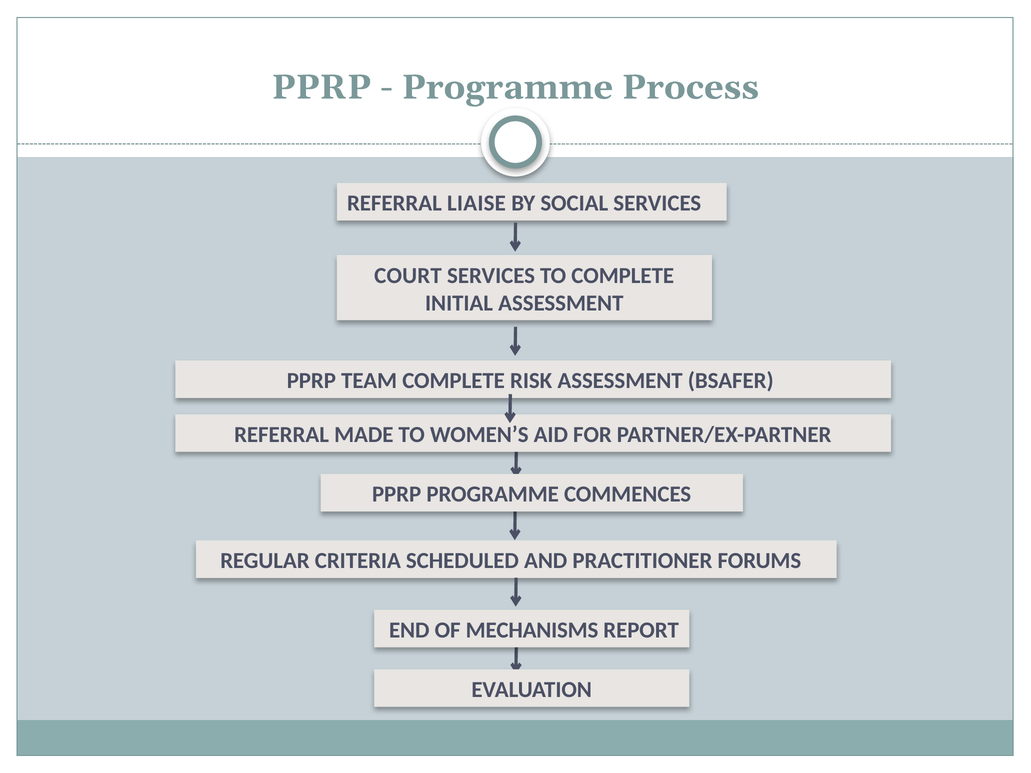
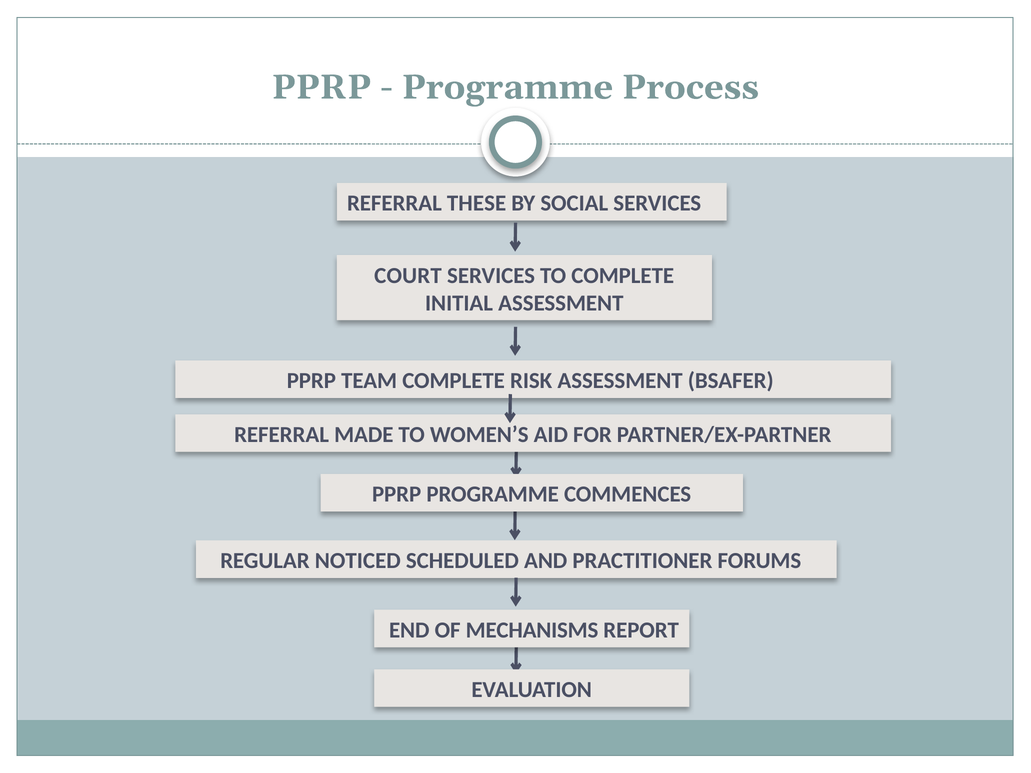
LIAISE: LIAISE -> THESE
CRITERIA: CRITERIA -> NOTICED
